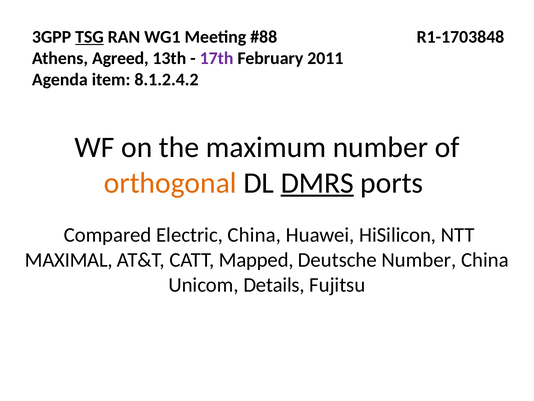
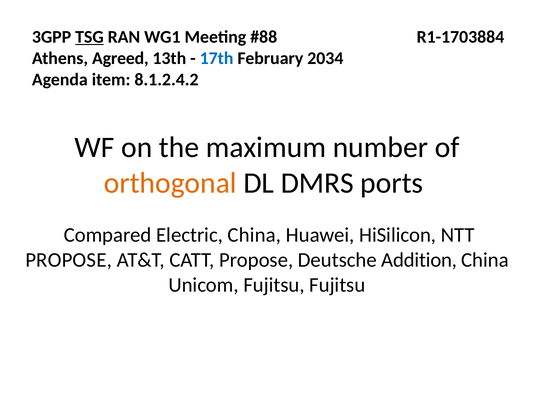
R1-1703848: R1-1703848 -> R1-1703884
17th colour: purple -> blue
2011: 2011 -> 2034
DMRS underline: present -> none
MAXIMAL at (69, 260): MAXIMAL -> PROPOSE
CATT Mapped: Mapped -> Propose
Deutsche Number: Number -> Addition
Unicom Details: Details -> Fujitsu
